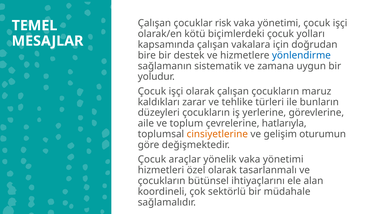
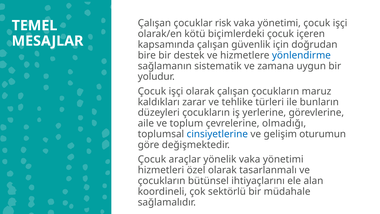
yolları: yolları -> içeren
vakalara: vakalara -> güvenlik
hatlarıyla: hatlarıyla -> olmadığı
cinsiyetlerine colour: orange -> blue
